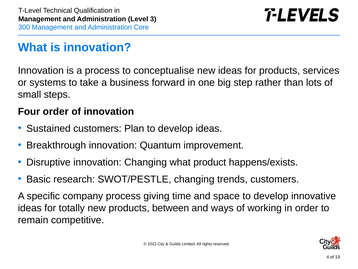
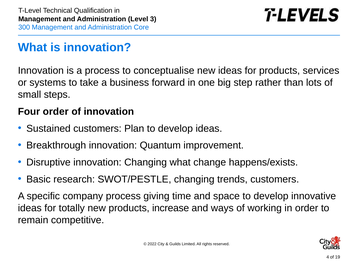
product: product -> change
between: between -> increase
